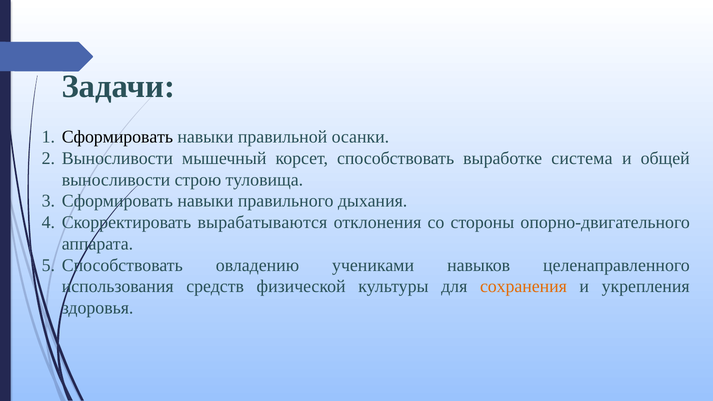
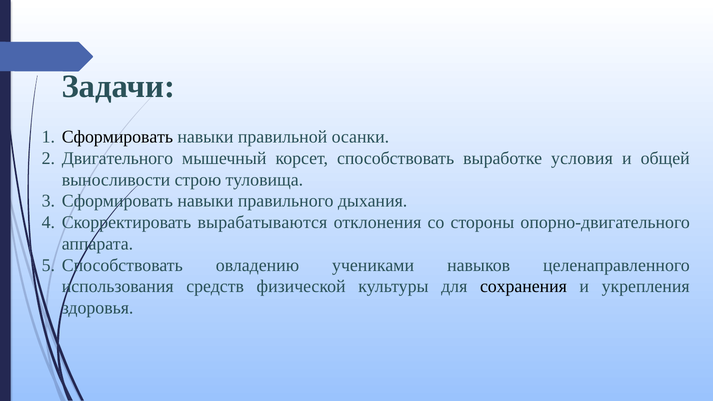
Выносливости at (117, 158): Выносливости -> Двигательного
система: система -> условия
сохранения colour: orange -> black
